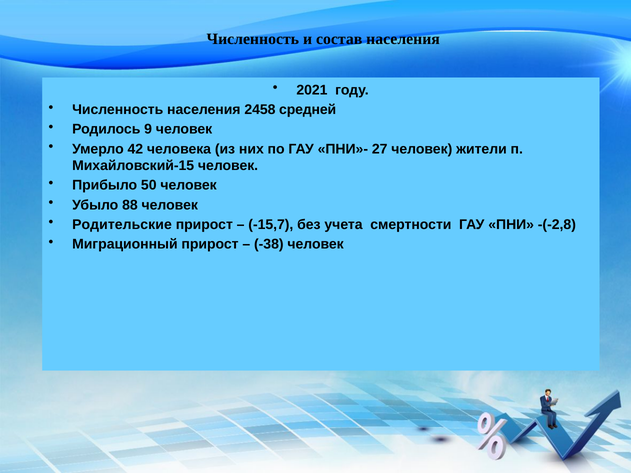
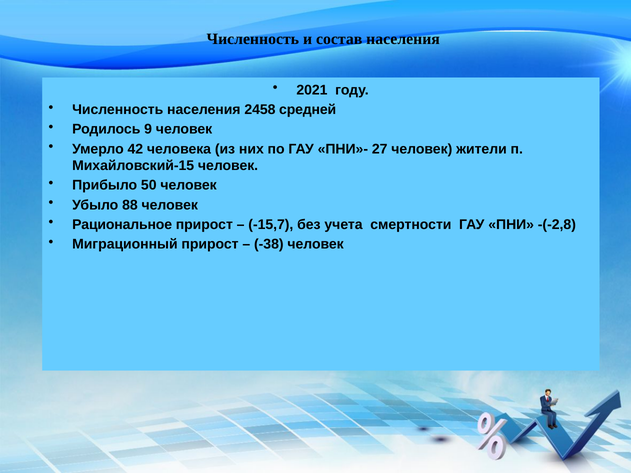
Родительские: Родительские -> Рациональное
